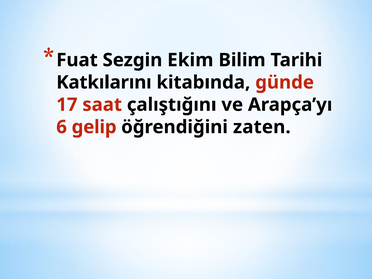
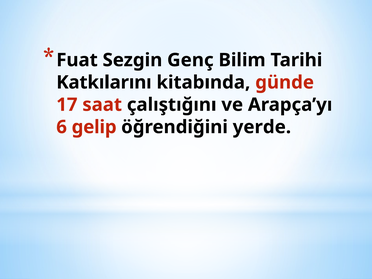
Ekim: Ekim -> Genç
zaten: zaten -> yerde
